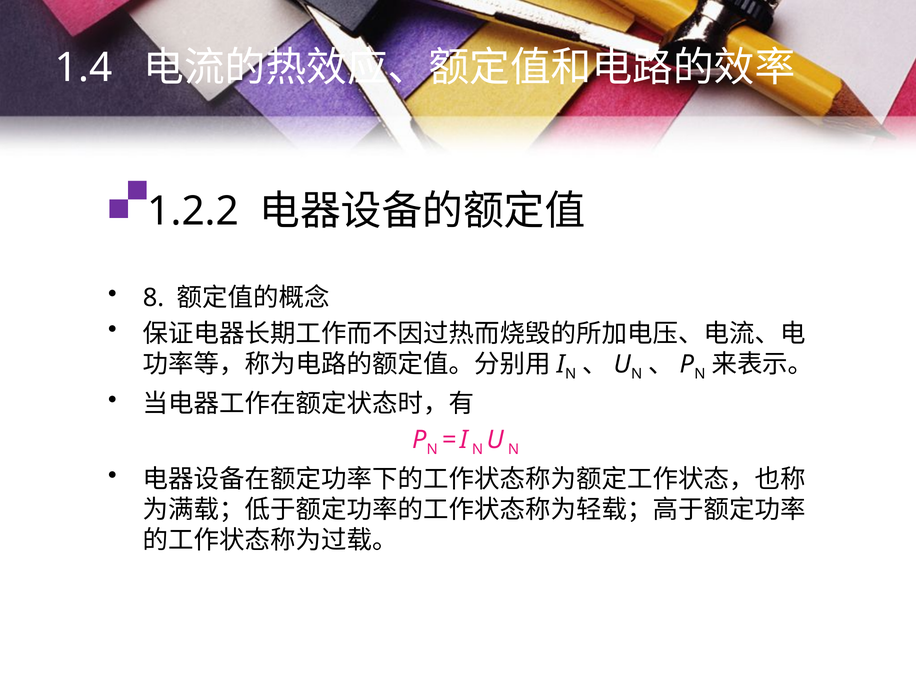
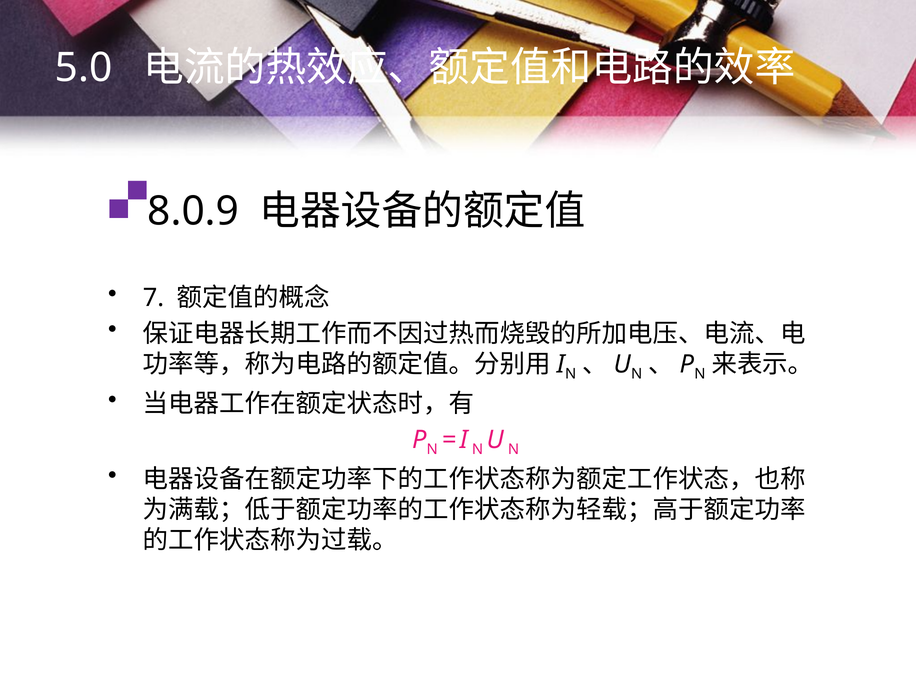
1.4: 1.4 -> 5.0
1.2.2: 1.2.2 -> 8.0.9
8: 8 -> 7
